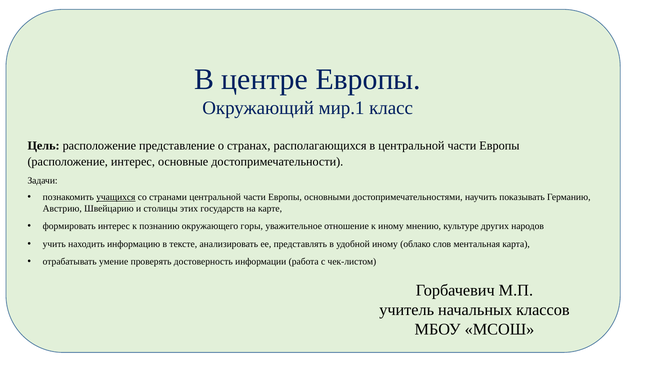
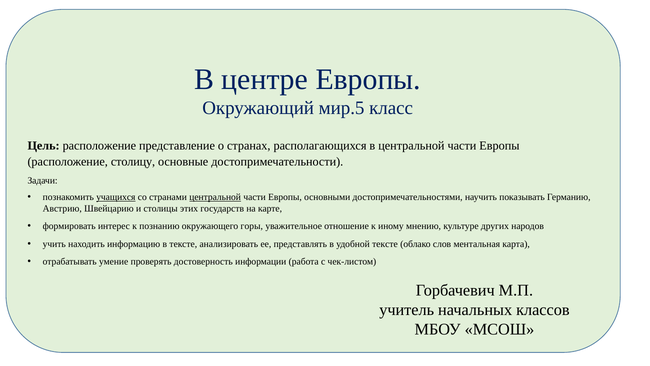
мир.1: мир.1 -> мир.5
расположение интерес: интерес -> столицу
центральной at (215, 197) underline: none -> present
удобной иному: иному -> тексте
